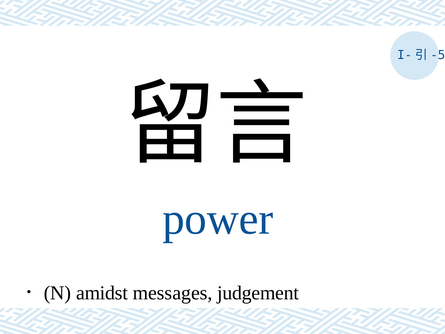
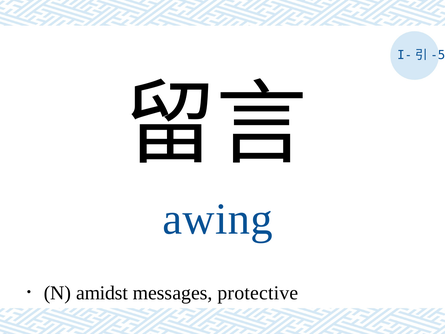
power: power -> awing
judgement: judgement -> protective
